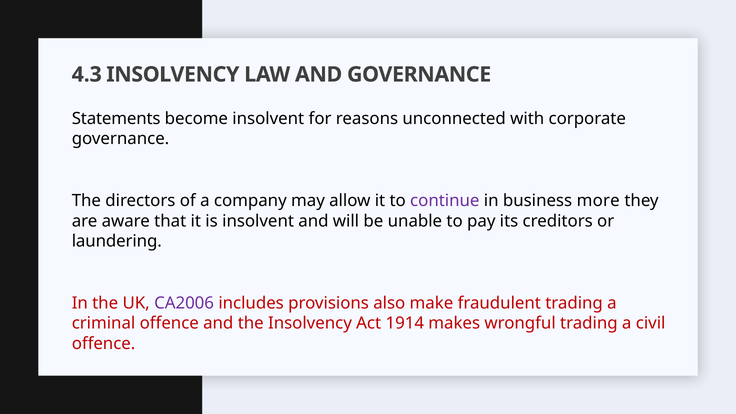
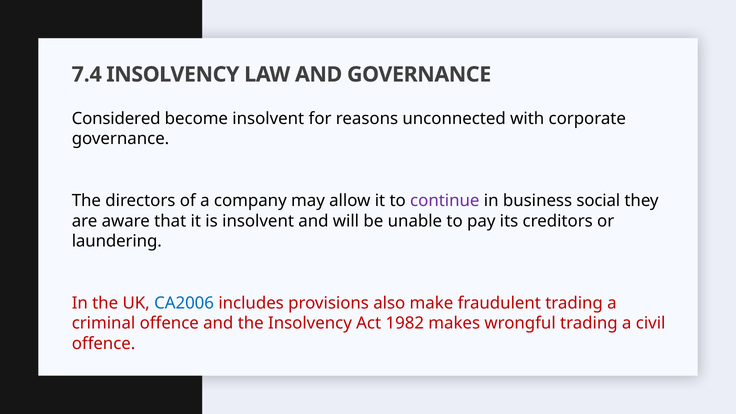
4.3: 4.3 -> 7.4
Statements: Statements -> Considered
more: more -> social
CA2006 colour: purple -> blue
1914: 1914 -> 1982
